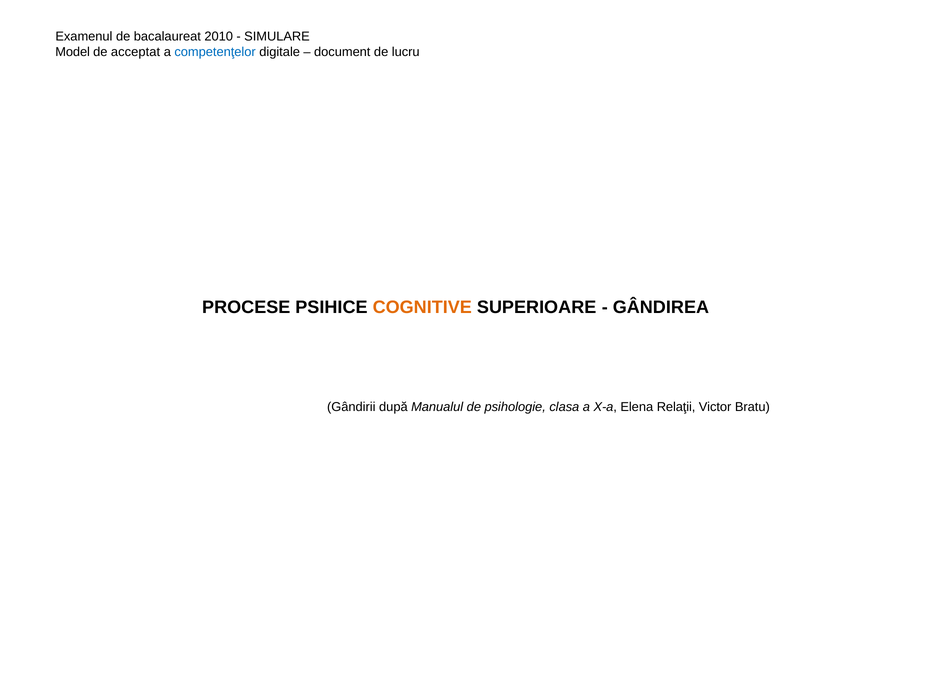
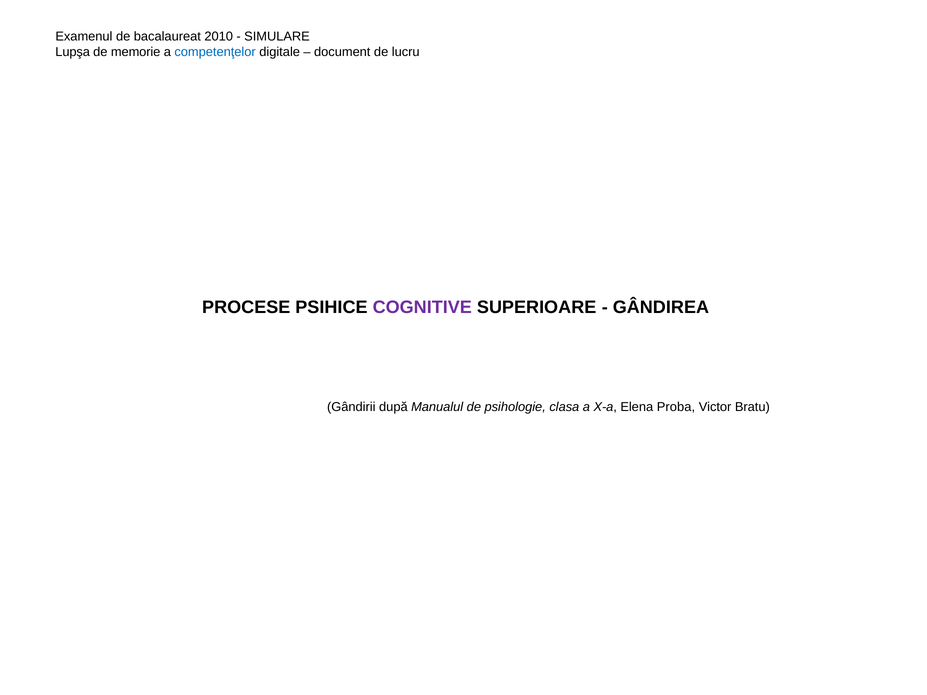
Model: Model -> Lupşa
acceptat: acceptat -> memorie
COGNITIVE colour: orange -> purple
Relaţii: Relaţii -> Proba
